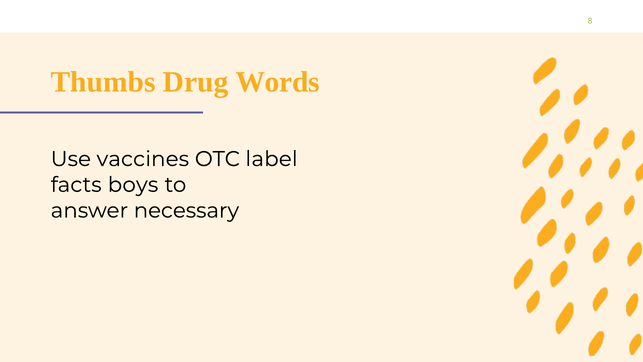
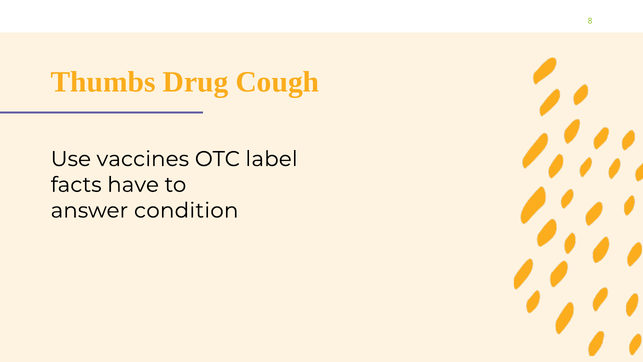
Words: Words -> Cough
boys: boys -> have
necessary: necessary -> condition
